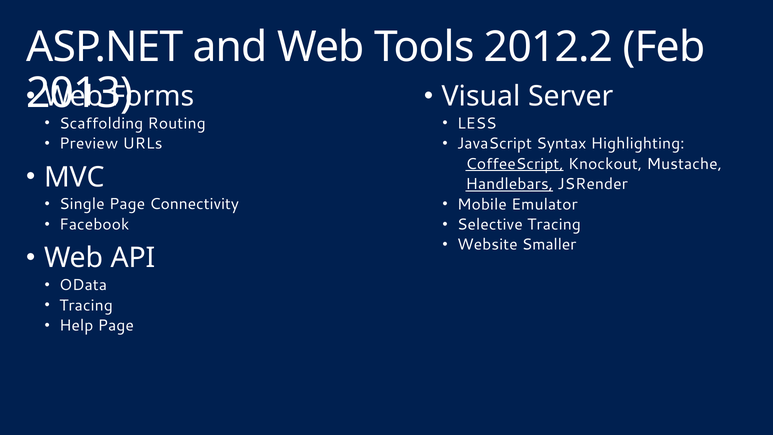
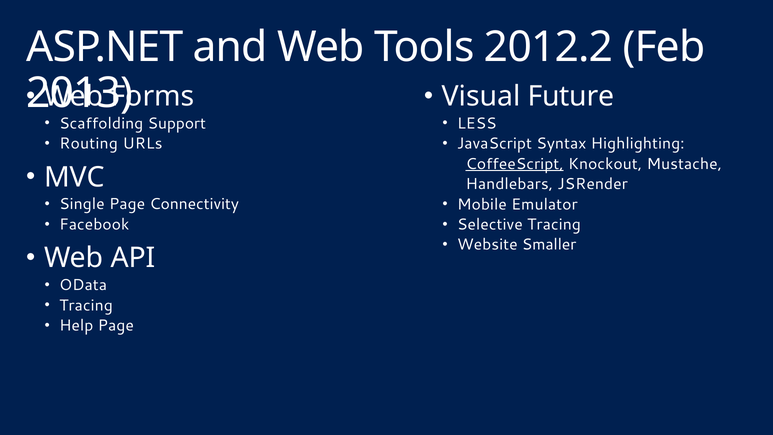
Server: Server -> Future
Routing: Routing -> Support
Preview: Preview -> Routing
Handlebars underline: present -> none
